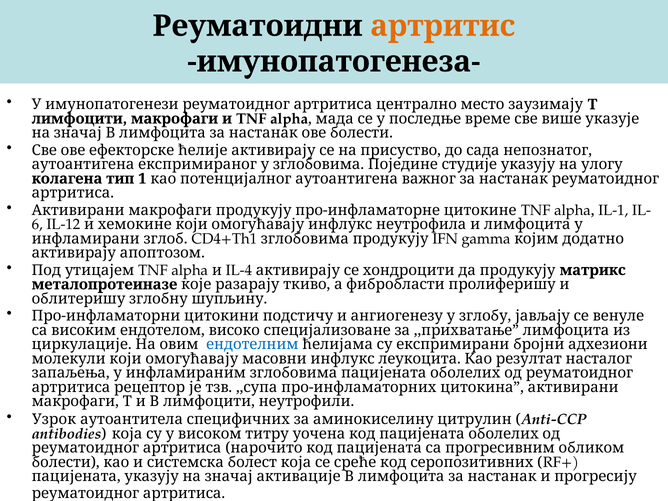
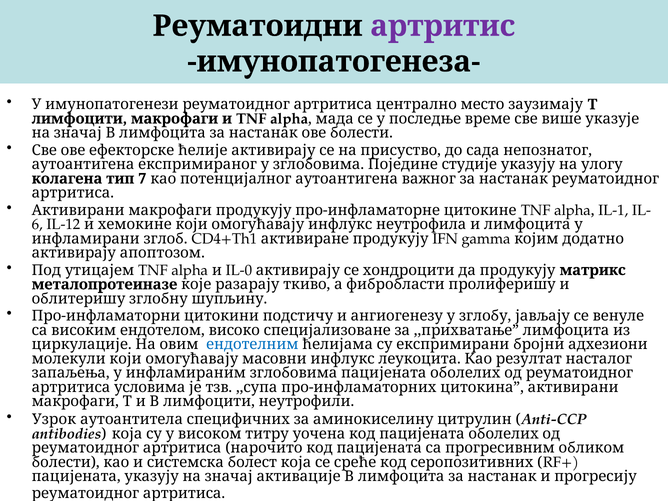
артритис colour: orange -> purple
1: 1 -> 7
CD4+Th1 зглобовима: зглобовима -> активиране
IL-4: IL-4 -> IL-0
рецептор: рецептор -> условима
